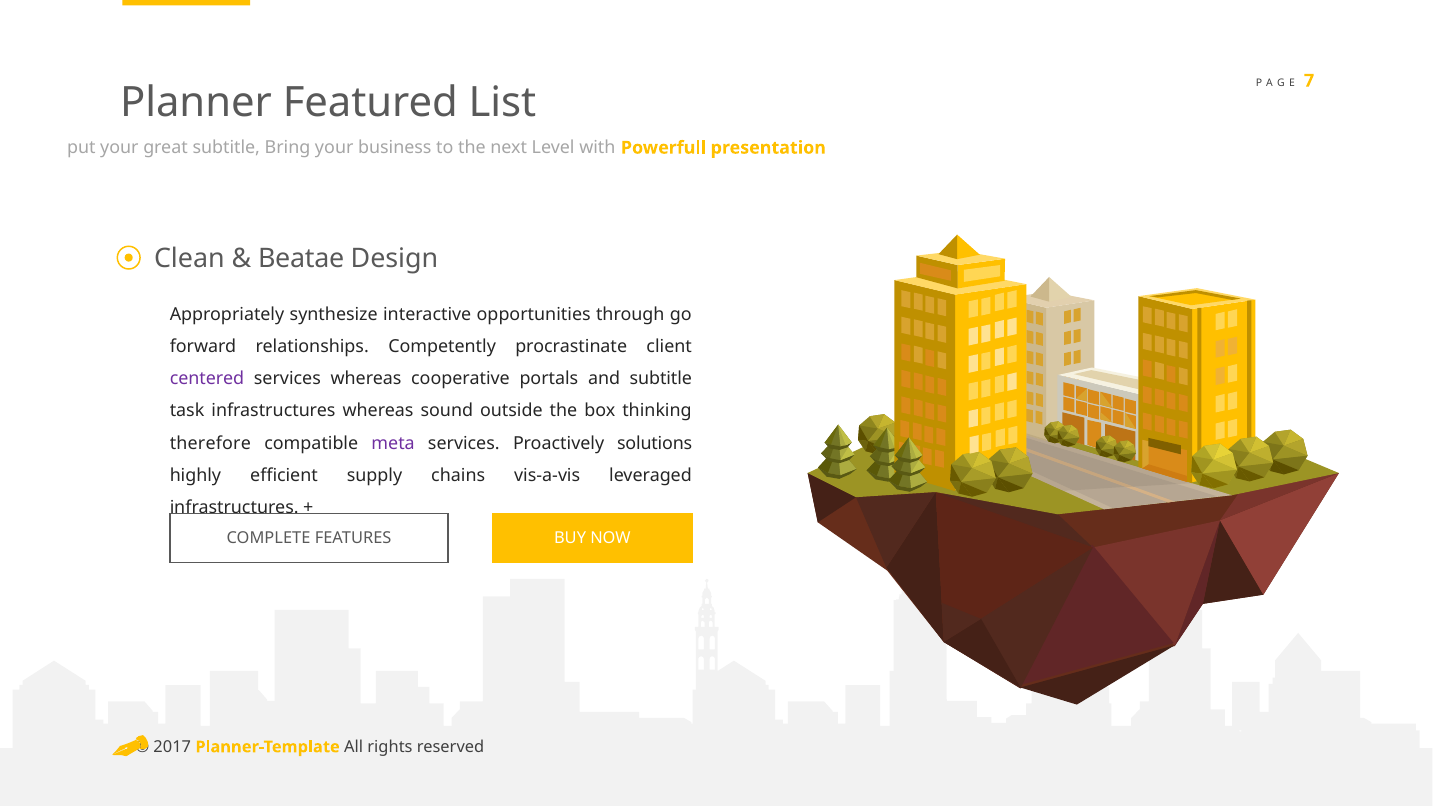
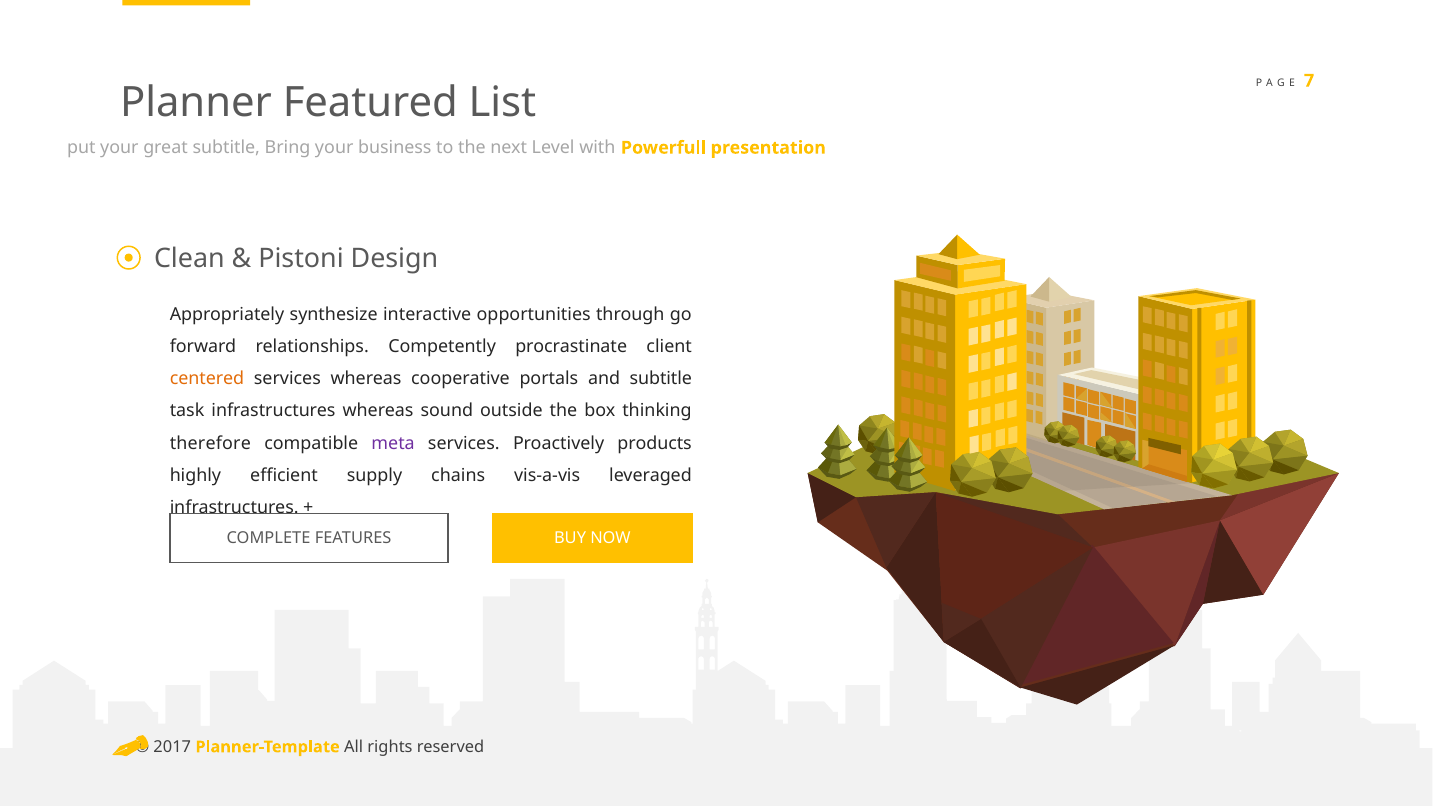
Beatae: Beatae -> Pistoni
centered colour: purple -> orange
solutions: solutions -> products
